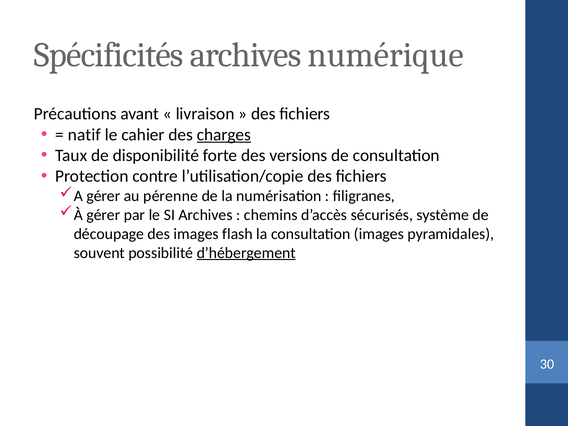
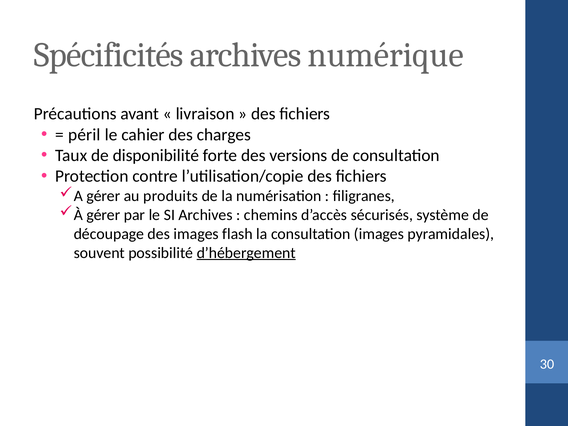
natif: natif -> péril
charges underline: present -> none
pérenne: pérenne -> produits
